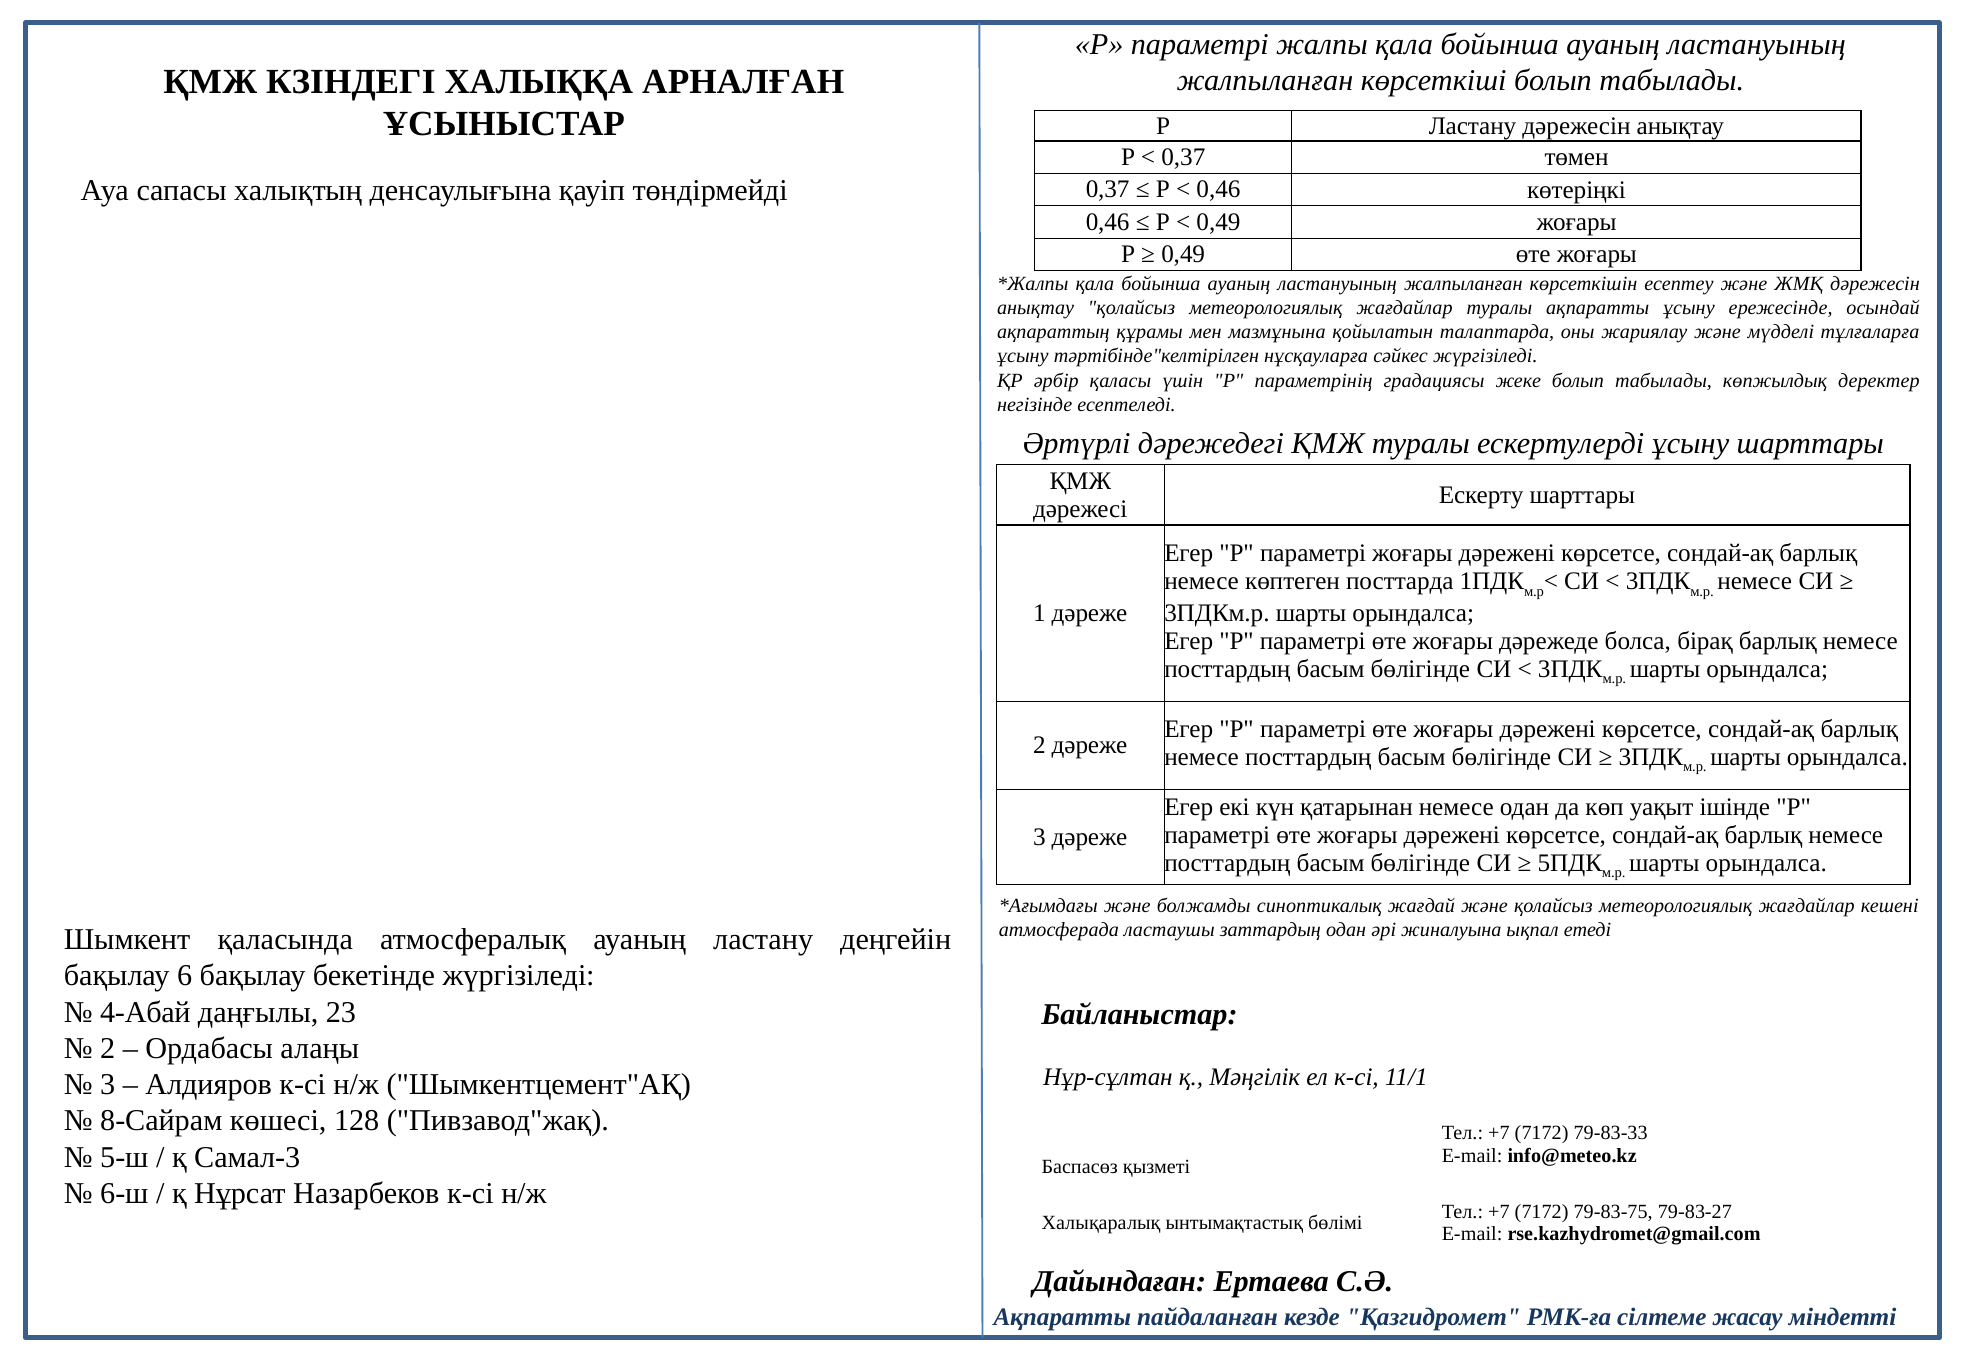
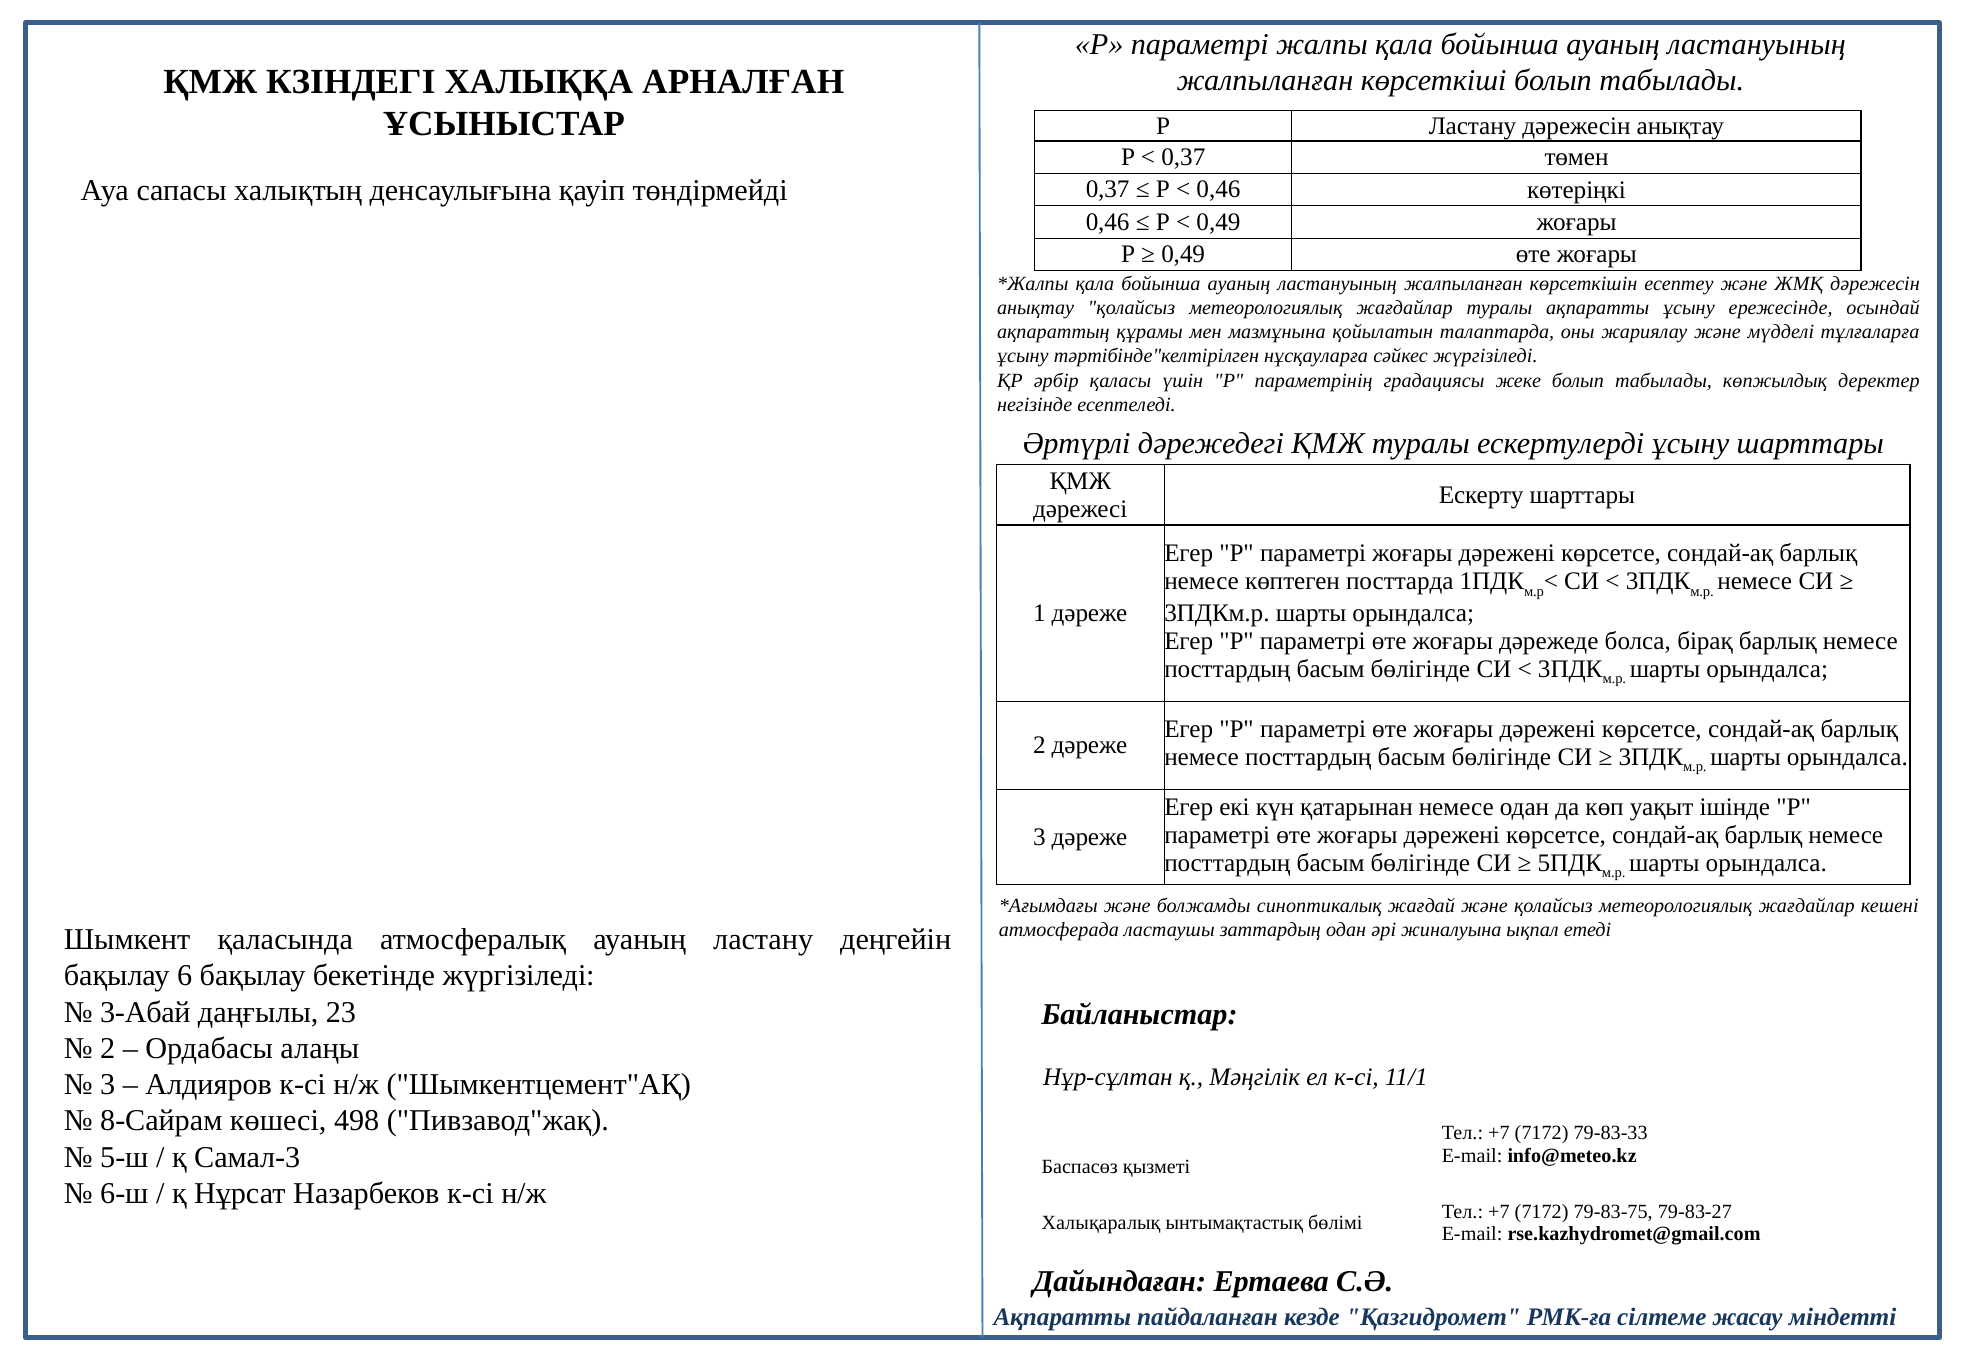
4-Абай: 4-Абай -> 3-Абай
128: 128 -> 498
